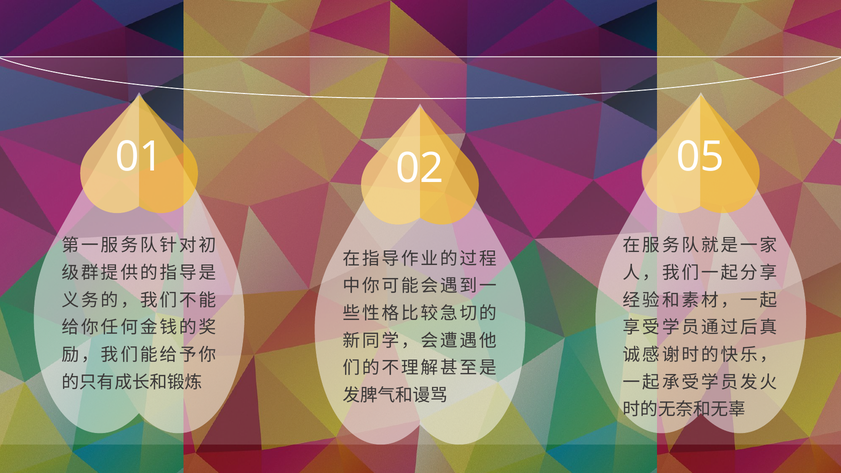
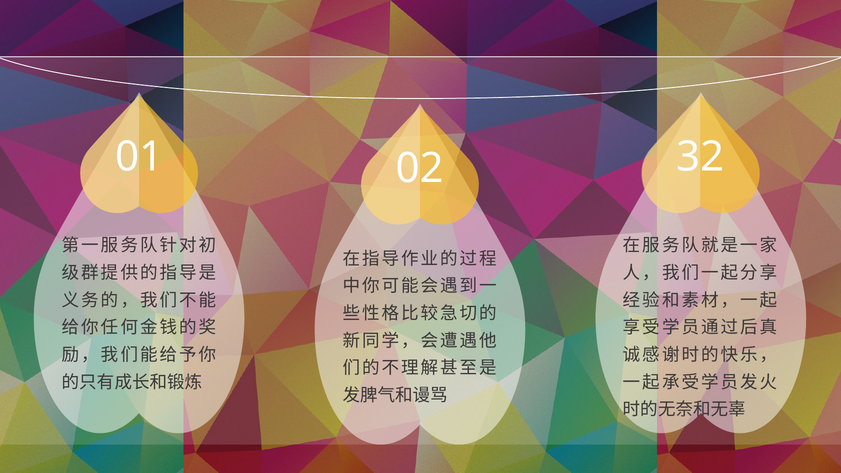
05: 05 -> 32
